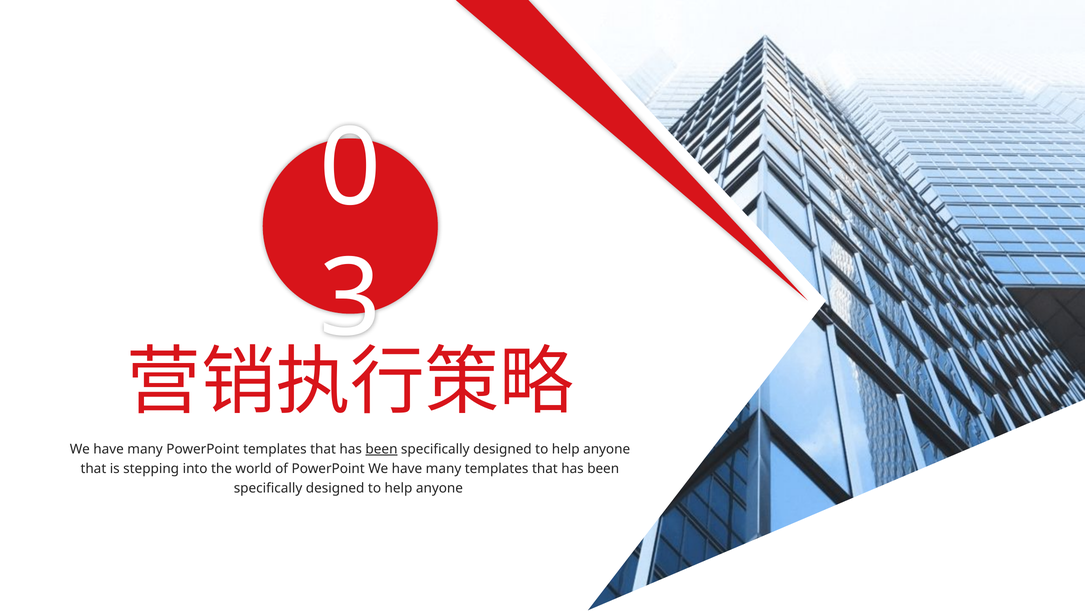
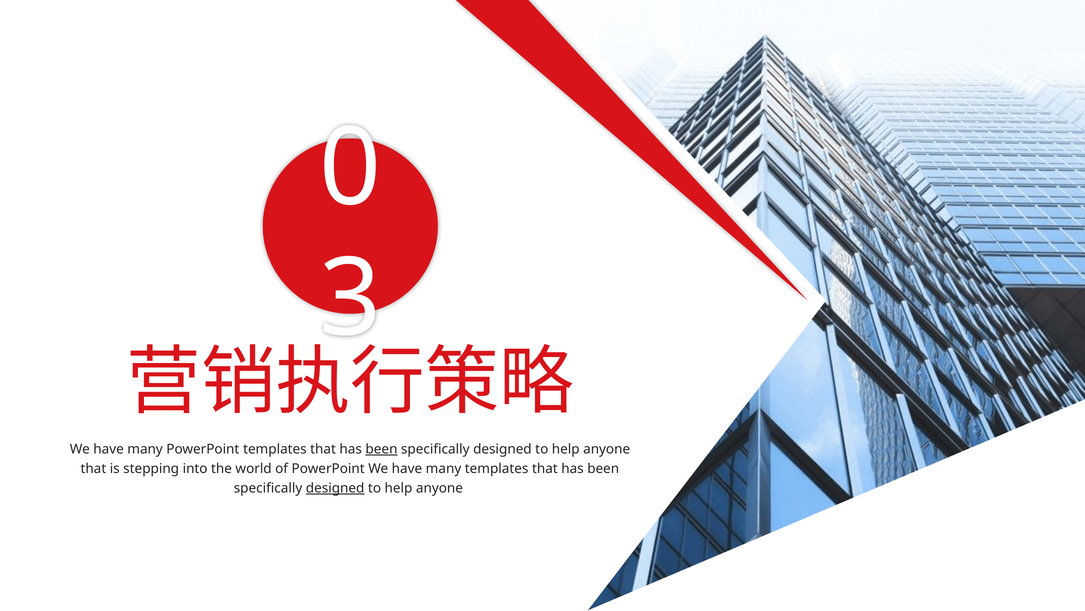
designed at (335, 488) underline: none -> present
